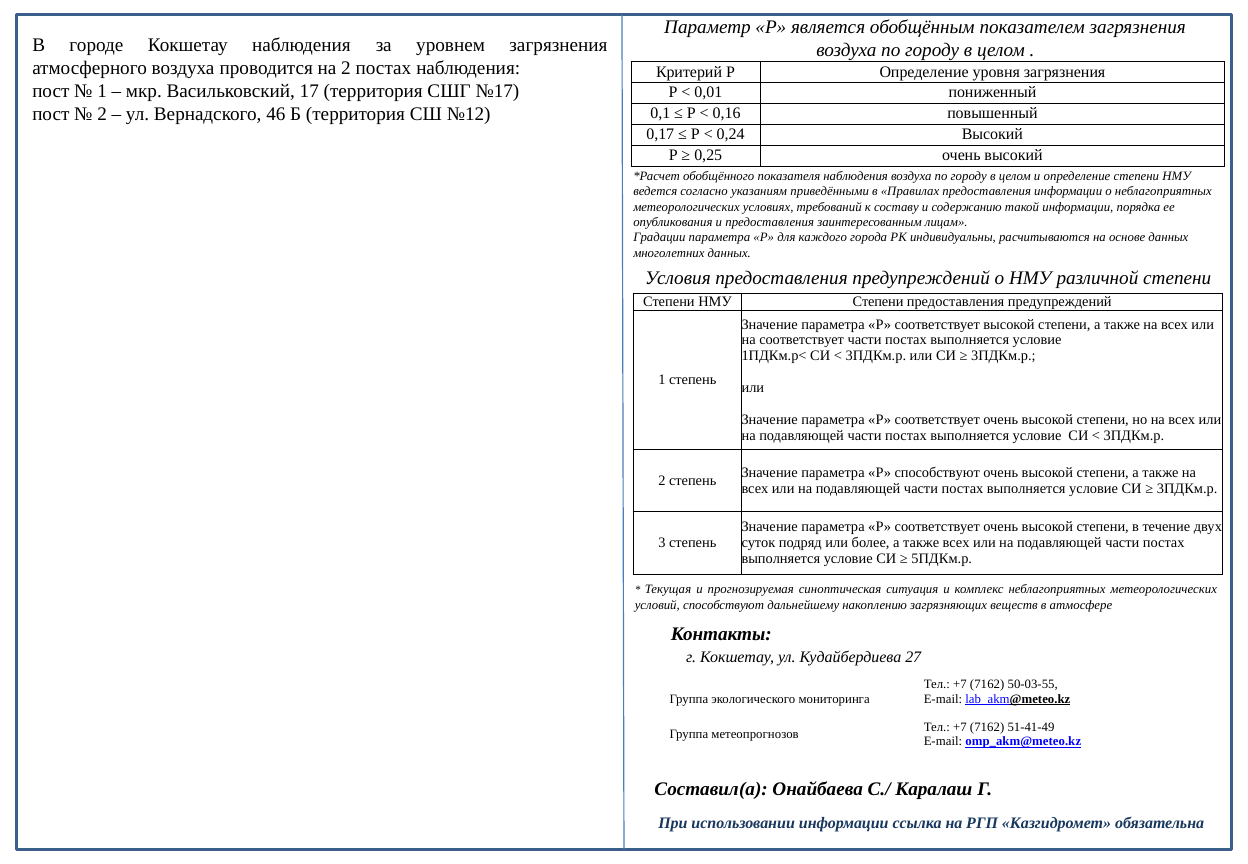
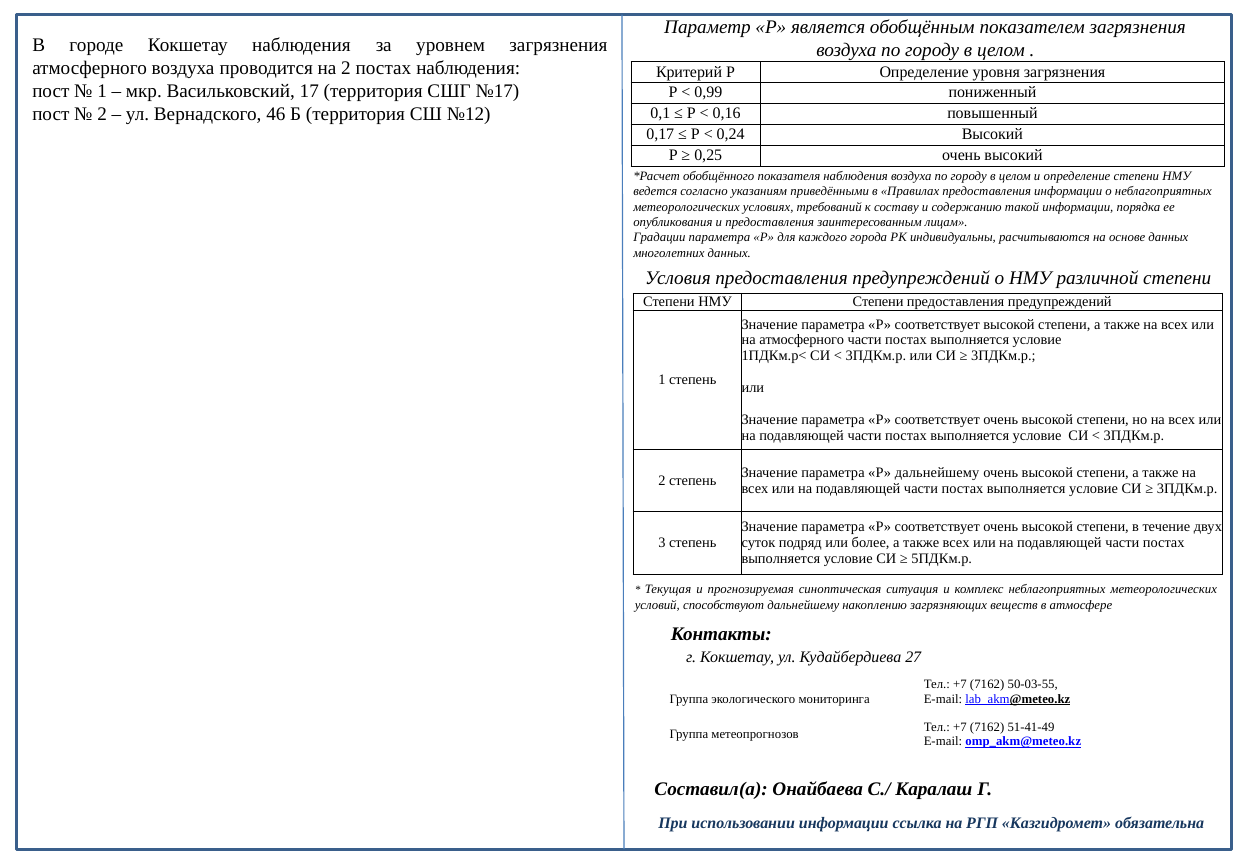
0,01: 0,01 -> 0,99
на соответствует: соответствует -> атмосферного
Р способствуют: способствуют -> дальнейшему
